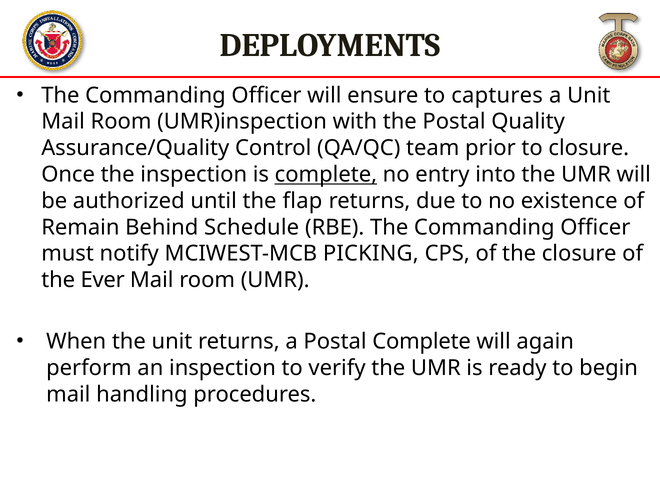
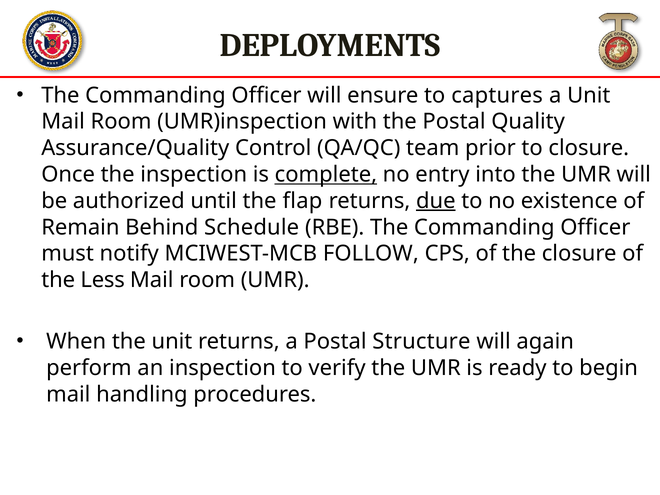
due underline: none -> present
PICKING: PICKING -> FOLLOW
Ever: Ever -> Less
Postal Complete: Complete -> Structure
